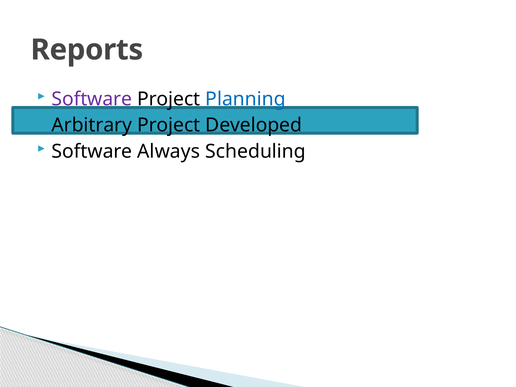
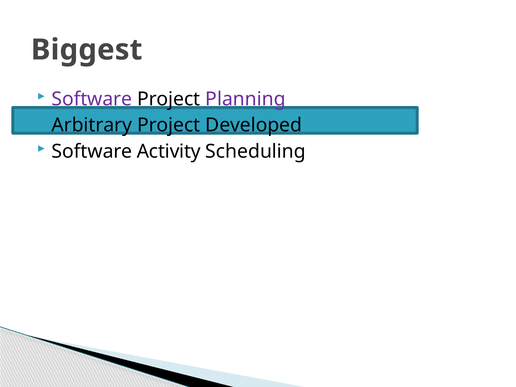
Reports: Reports -> Biggest
Planning colour: blue -> purple
Always: Always -> Activity
